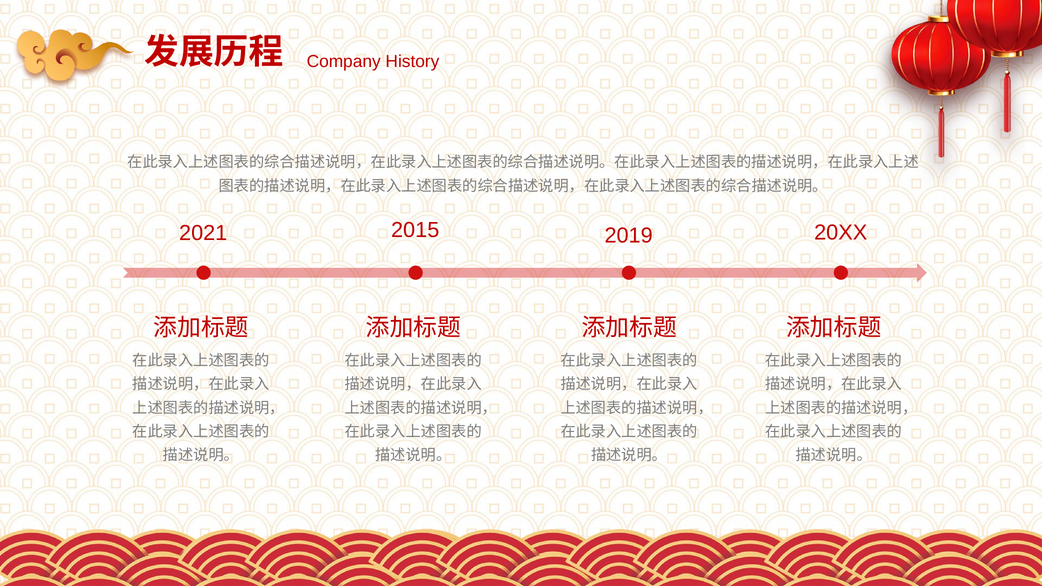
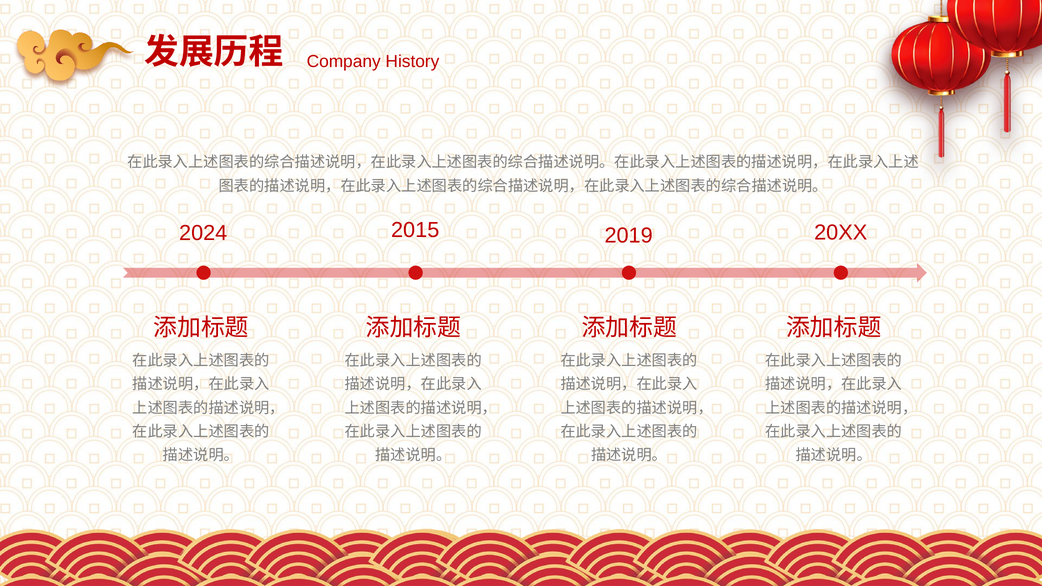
2021: 2021 -> 2024
